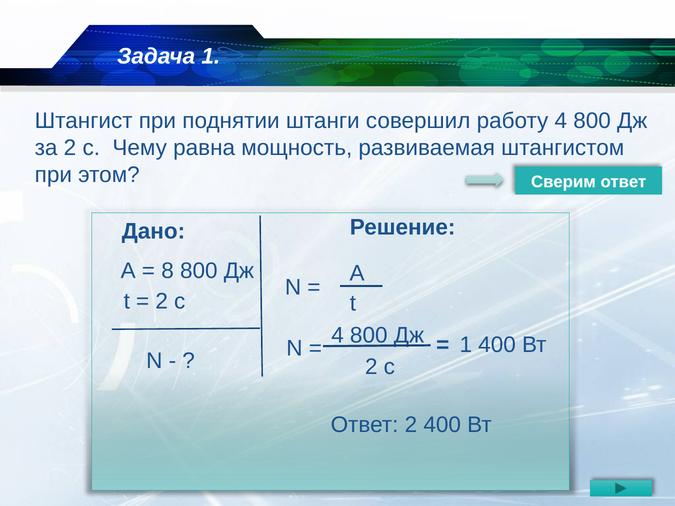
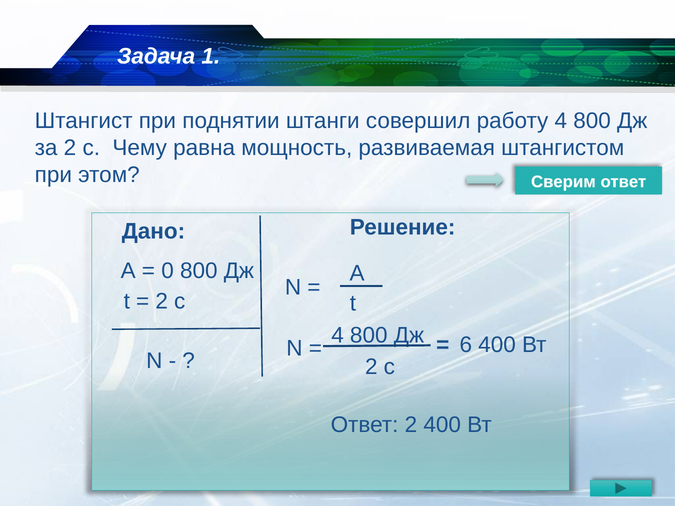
8: 8 -> 0
1 at (466, 345): 1 -> 6
